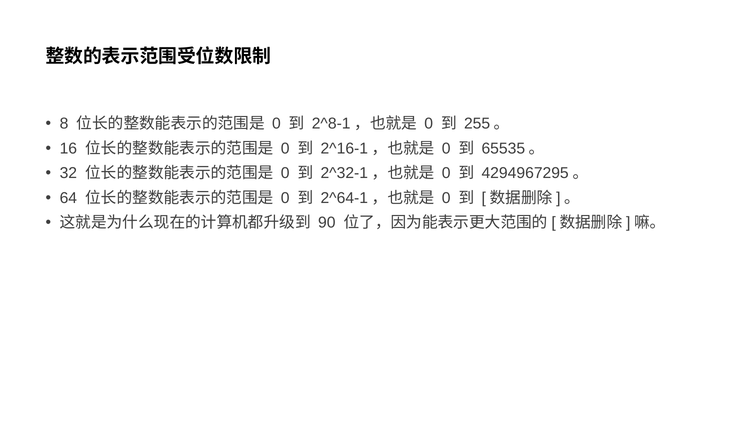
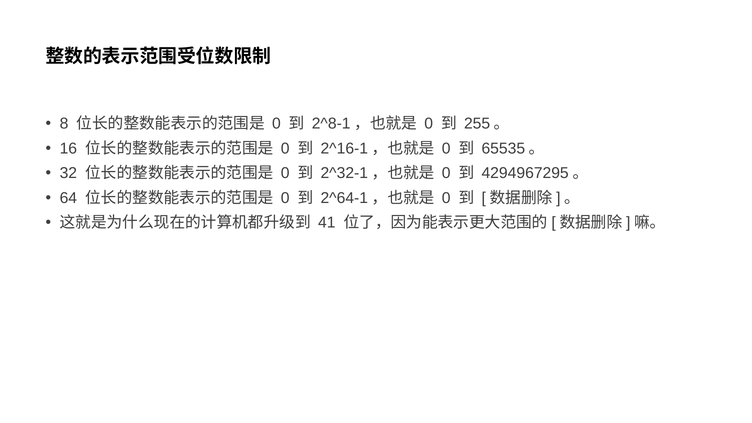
90: 90 -> 41
